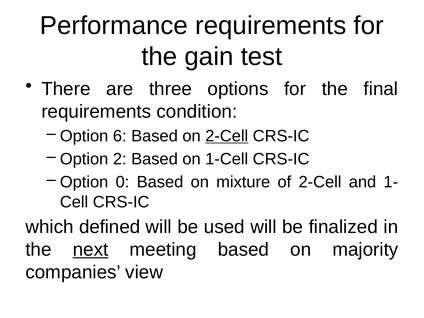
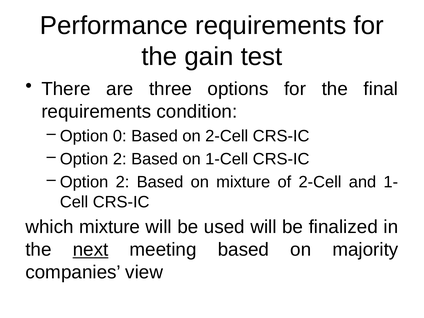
6: 6 -> 0
2-Cell at (227, 136) underline: present -> none
0 at (123, 182): 0 -> 2
which defined: defined -> mixture
